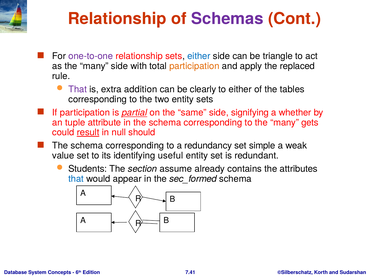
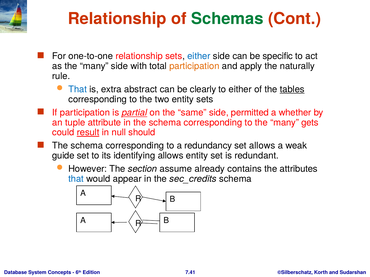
Schemas colour: purple -> green
one-to-one colour: purple -> black
triangle: triangle -> specific
replaced: replaced -> naturally
That at (78, 89) colour: purple -> blue
addition: addition -> abstract
tables underline: none -> present
signifying: signifying -> permitted
set simple: simple -> allows
value: value -> guide
identifying useful: useful -> allows
Students: Students -> However
sec_formed: sec_formed -> sec_credits
